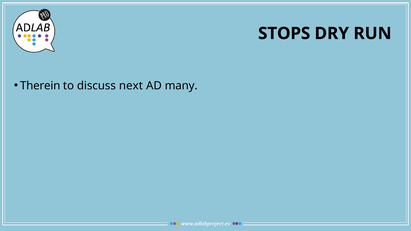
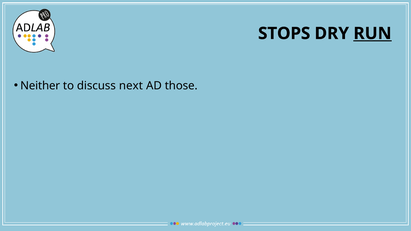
RUN underline: none -> present
Therein: Therein -> Neither
many: many -> those
